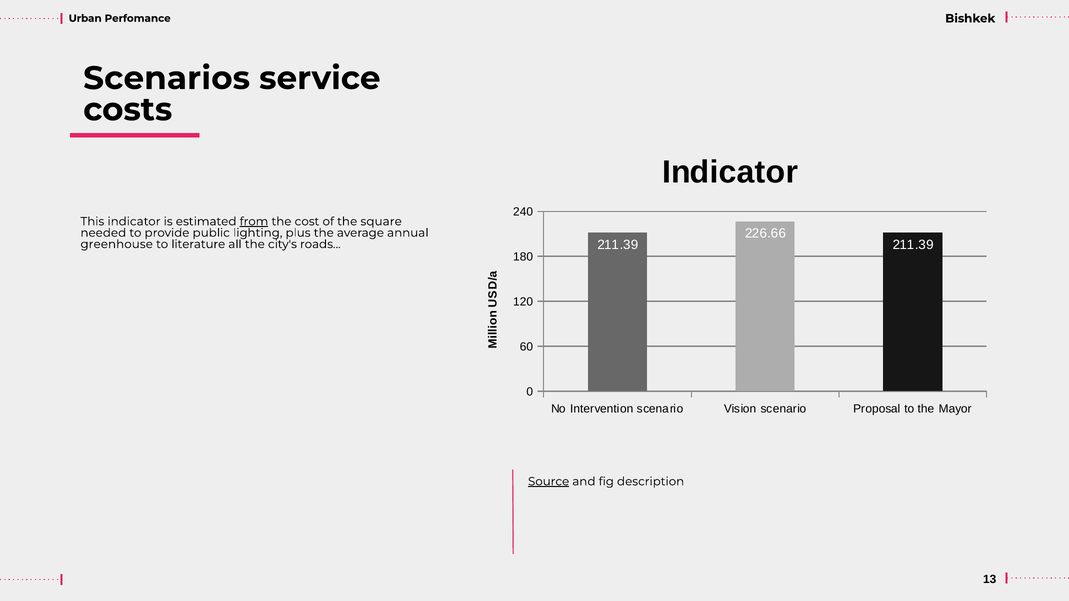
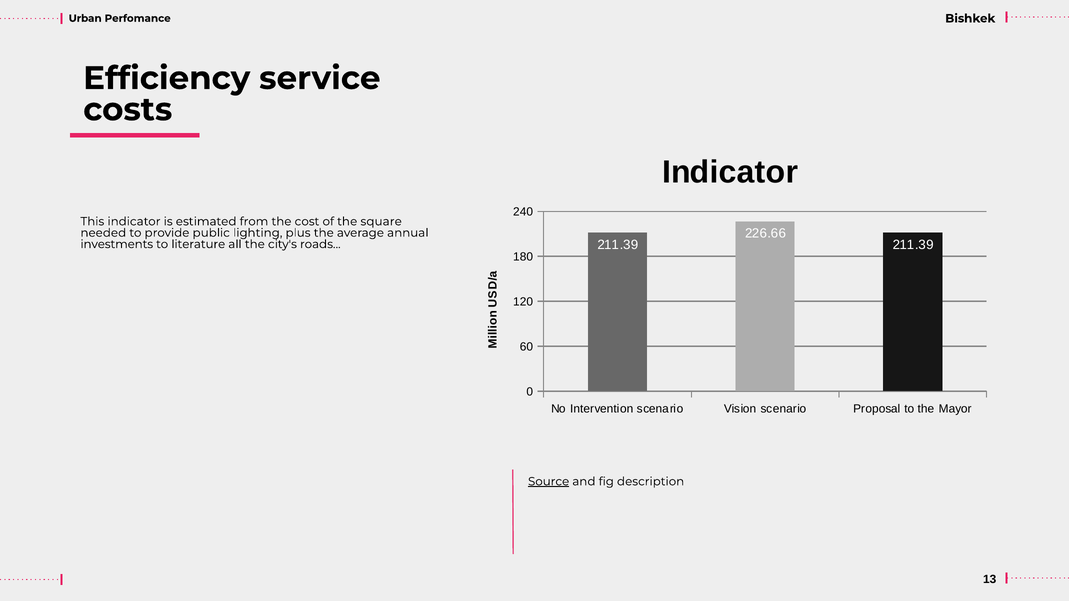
Scenarios: Scenarios -> Efficiency
from underline: present -> none
greenhouse: greenhouse -> investments
